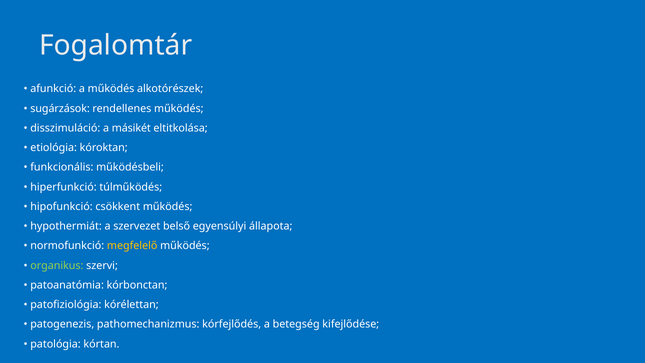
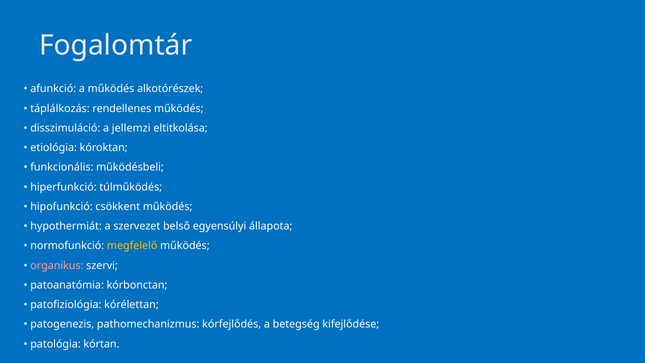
sugárzások: sugárzások -> táplálkozás
másikét: másikét -> jellemzi
organikus colour: light green -> pink
